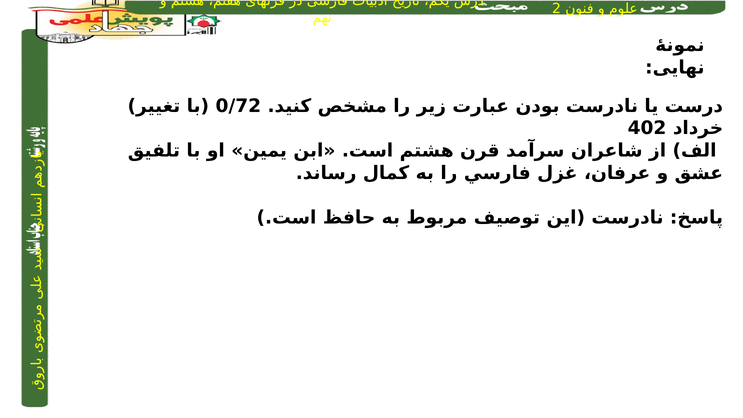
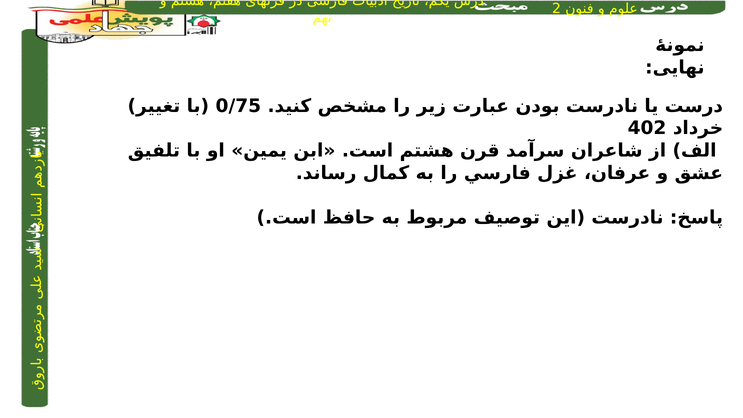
0/72: 0/72 -> 0/75
